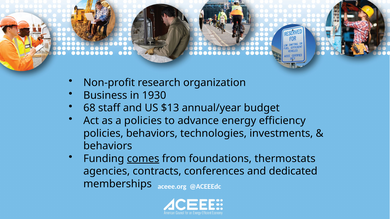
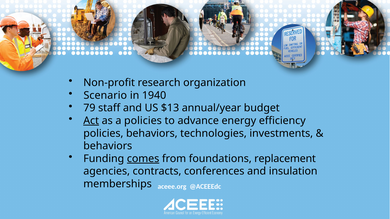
Business: Business -> Scenario
1930: 1930 -> 1940
68: 68 -> 79
Act underline: none -> present
thermostats: thermostats -> replacement
dedicated: dedicated -> insulation
